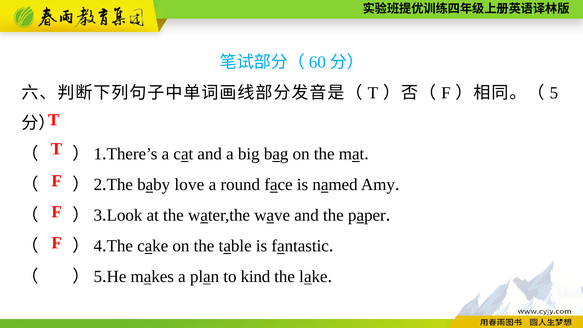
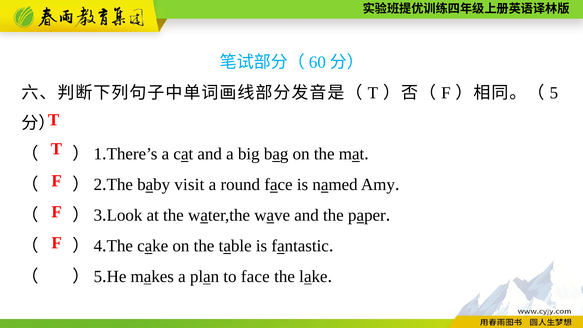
love: love -> visit
to kind: kind -> face
